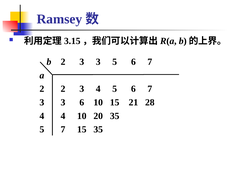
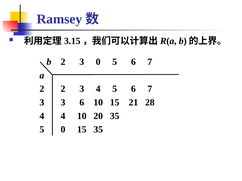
2 3 3: 3 -> 0
5 7: 7 -> 0
